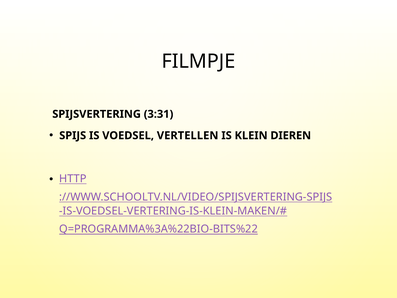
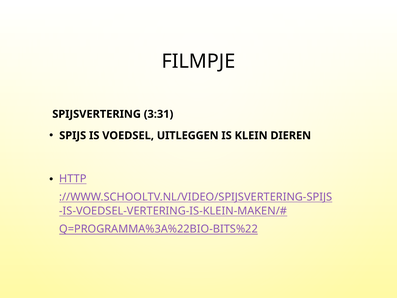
VERTELLEN: VERTELLEN -> UITLEGGEN
